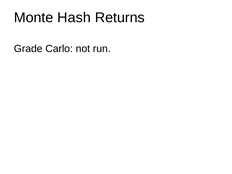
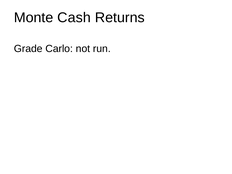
Hash: Hash -> Cash
